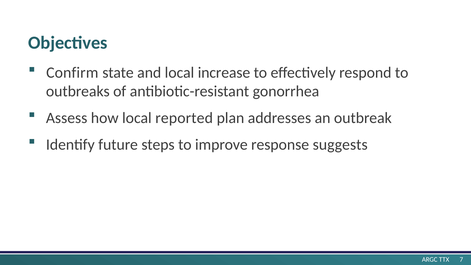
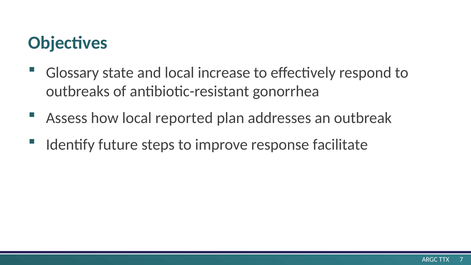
Confirm: Confirm -> Glossary
suggests: suggests -> facilitate
